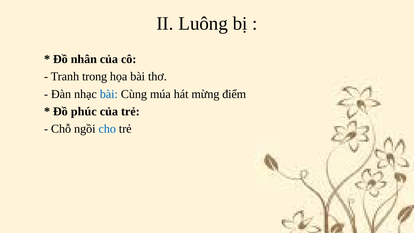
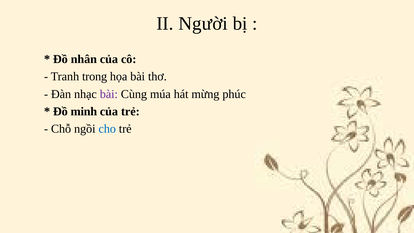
Luông: Luông -> Người
bài at (109, 94) colour: blue -> purple
điểm: điểm -> phúc
phúc: phúc -> minh
